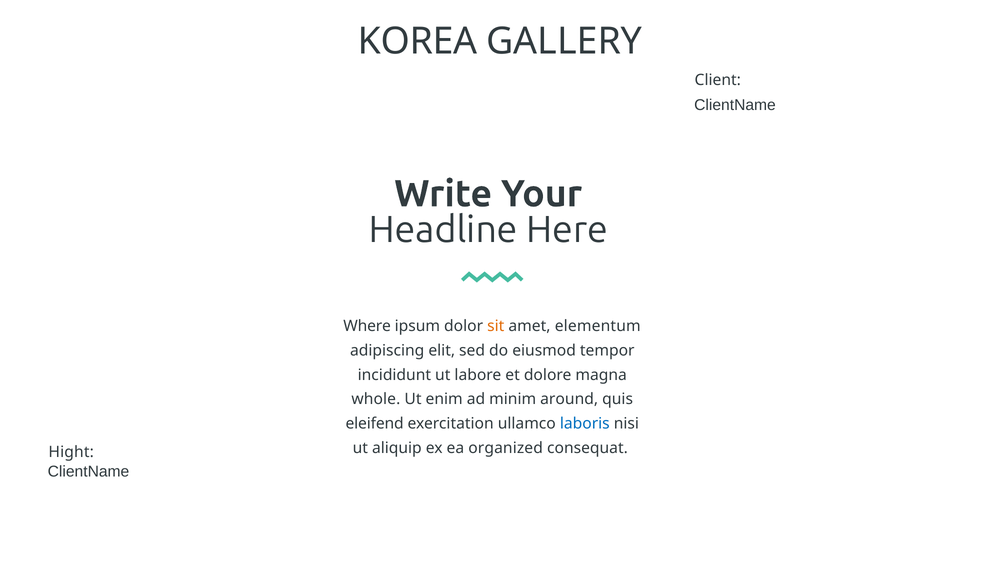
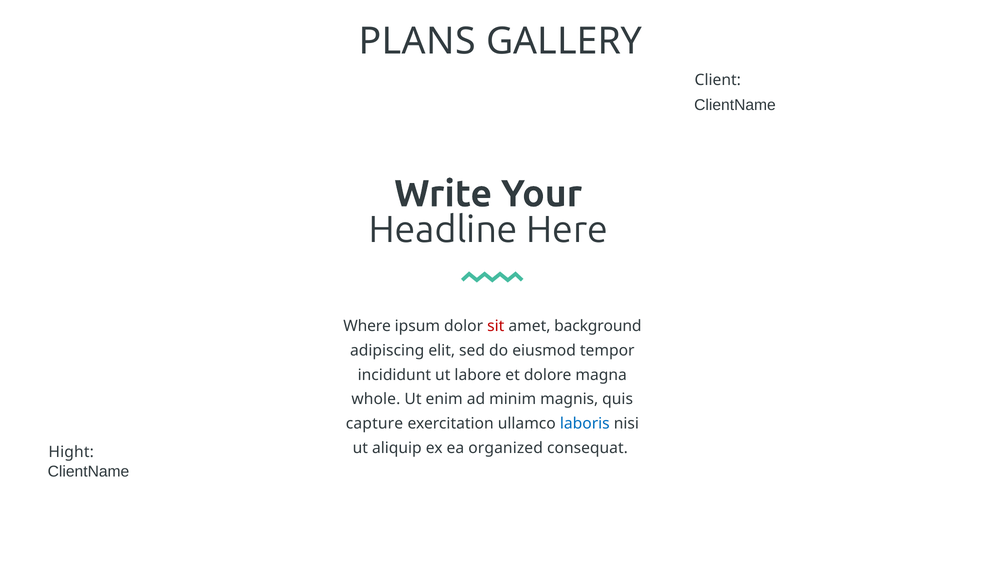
KOREA: KOREA -> PLANS
sit colour: orange -> red
elementum: elementum -> background
around: around -> magnis
eleifend: eleifend -> capture
